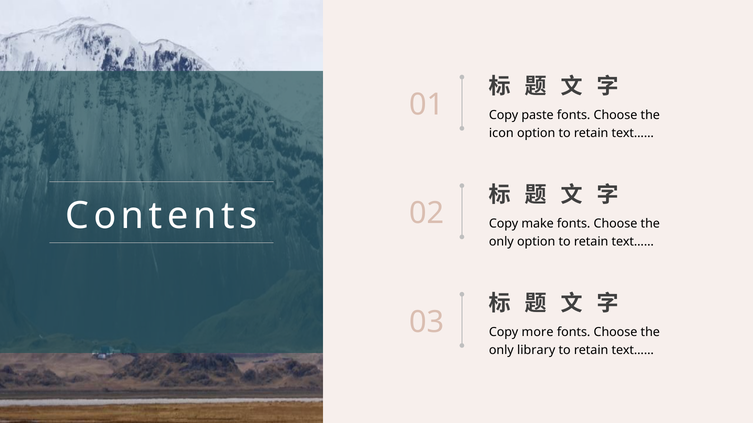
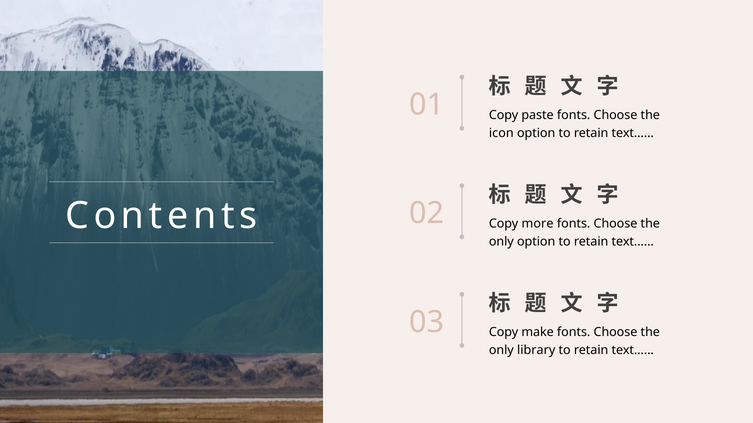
make: make -> more
more: more -> make
